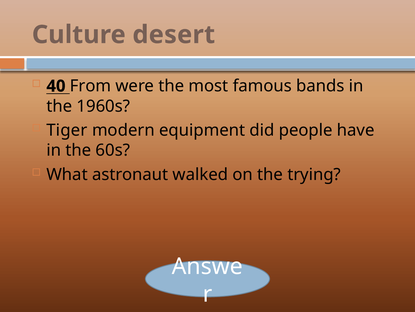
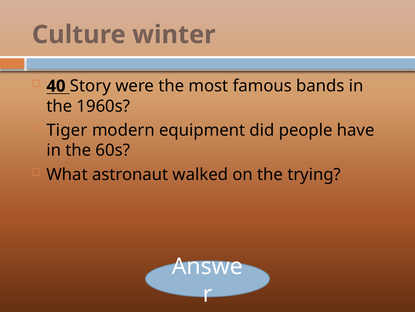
desert: desert -> winter
From: From -> Story
